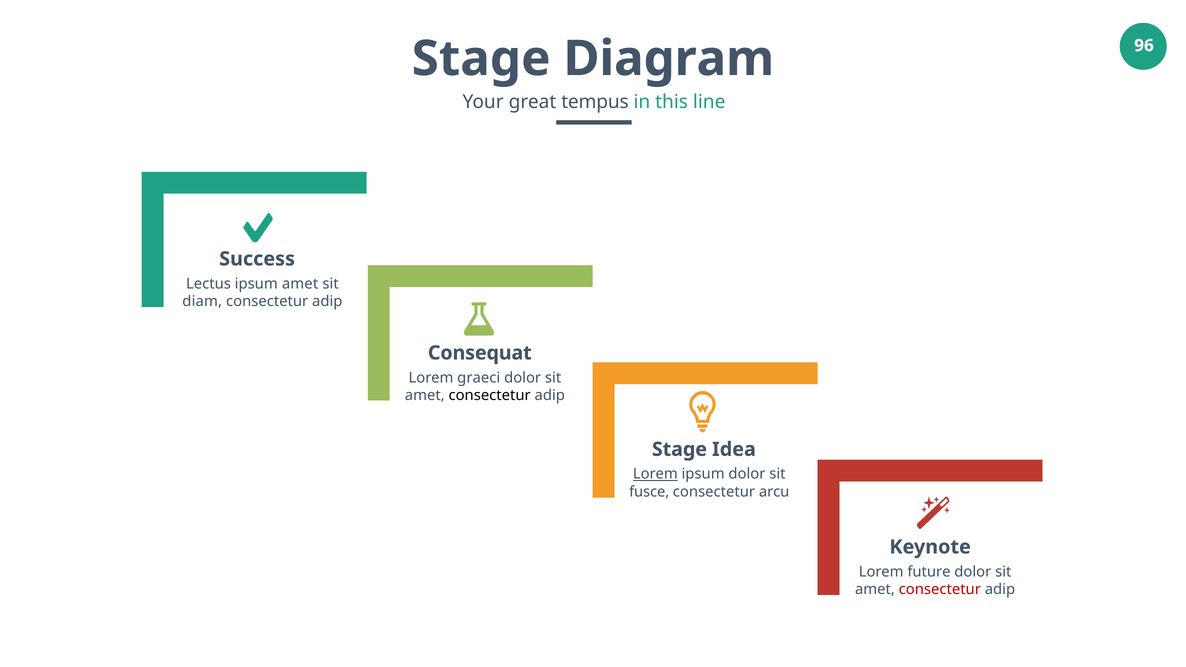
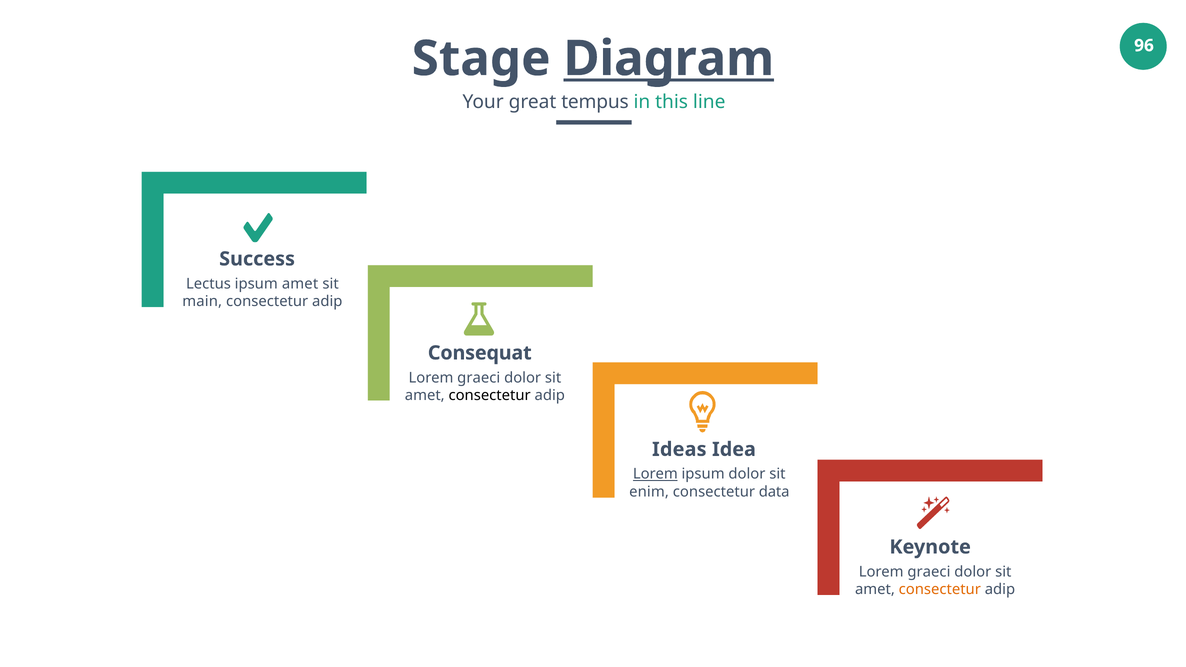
Diagram underline: none -> present
diam: diam -> main
Stage at (679, 450): Stage -> Ideas
fusce: fusce -> enim
arcu: arcu -> data
future at (929, 572): future -> graeci
consectetur at (940, 590) colour: red -> orange
